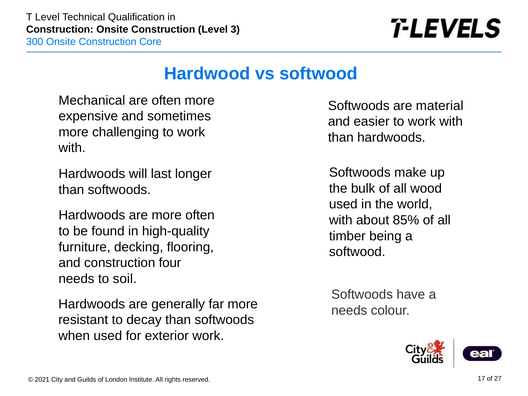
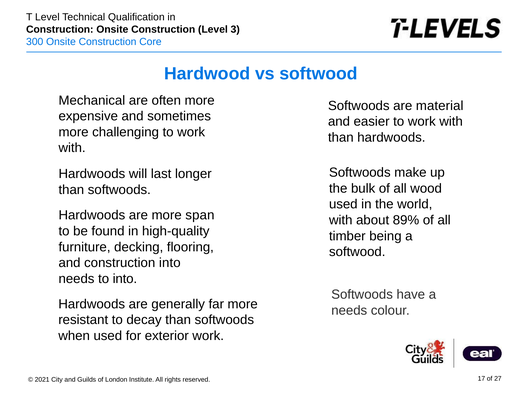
more often: often -> span
85%: 85% -> 89%
construction four: four -> into
to soil: soil -> into
